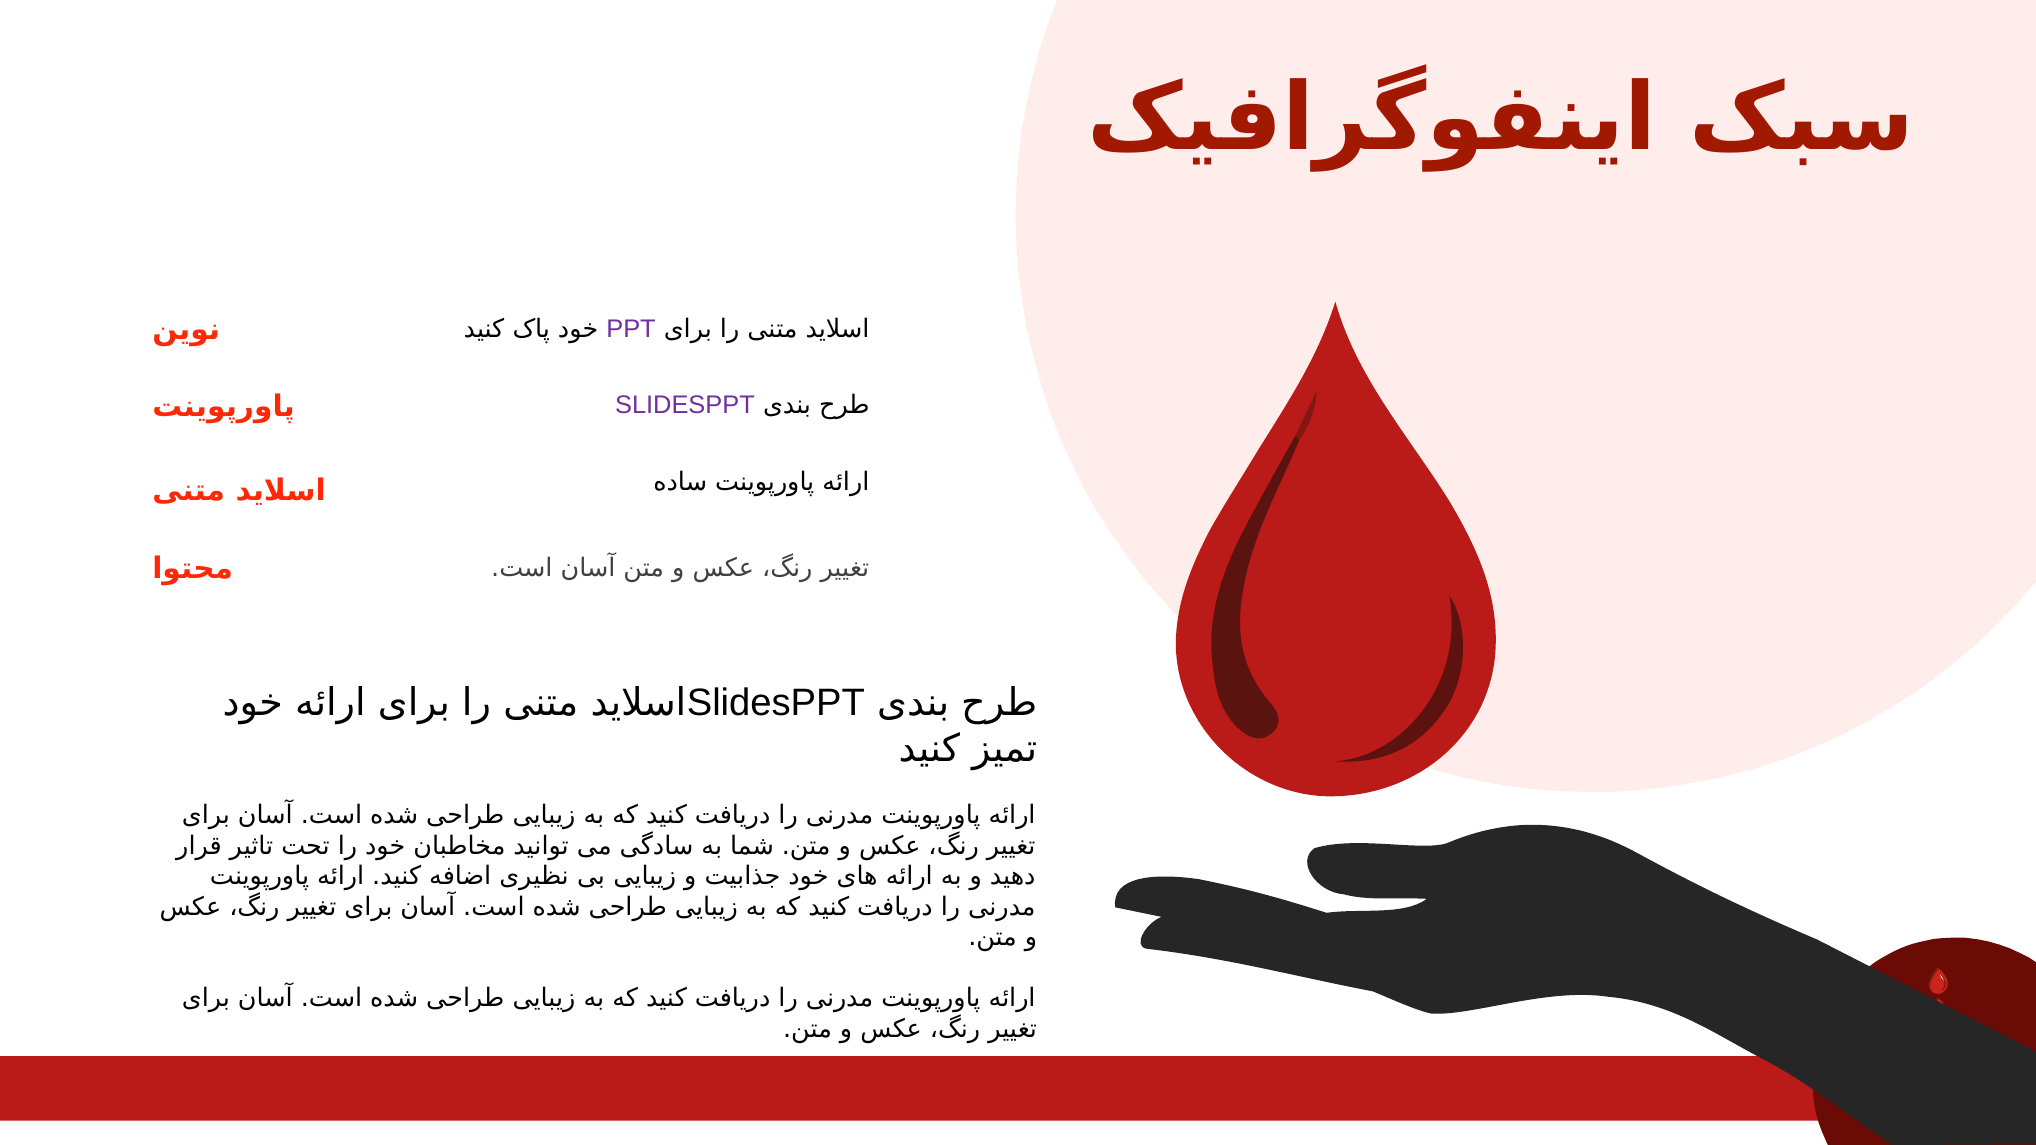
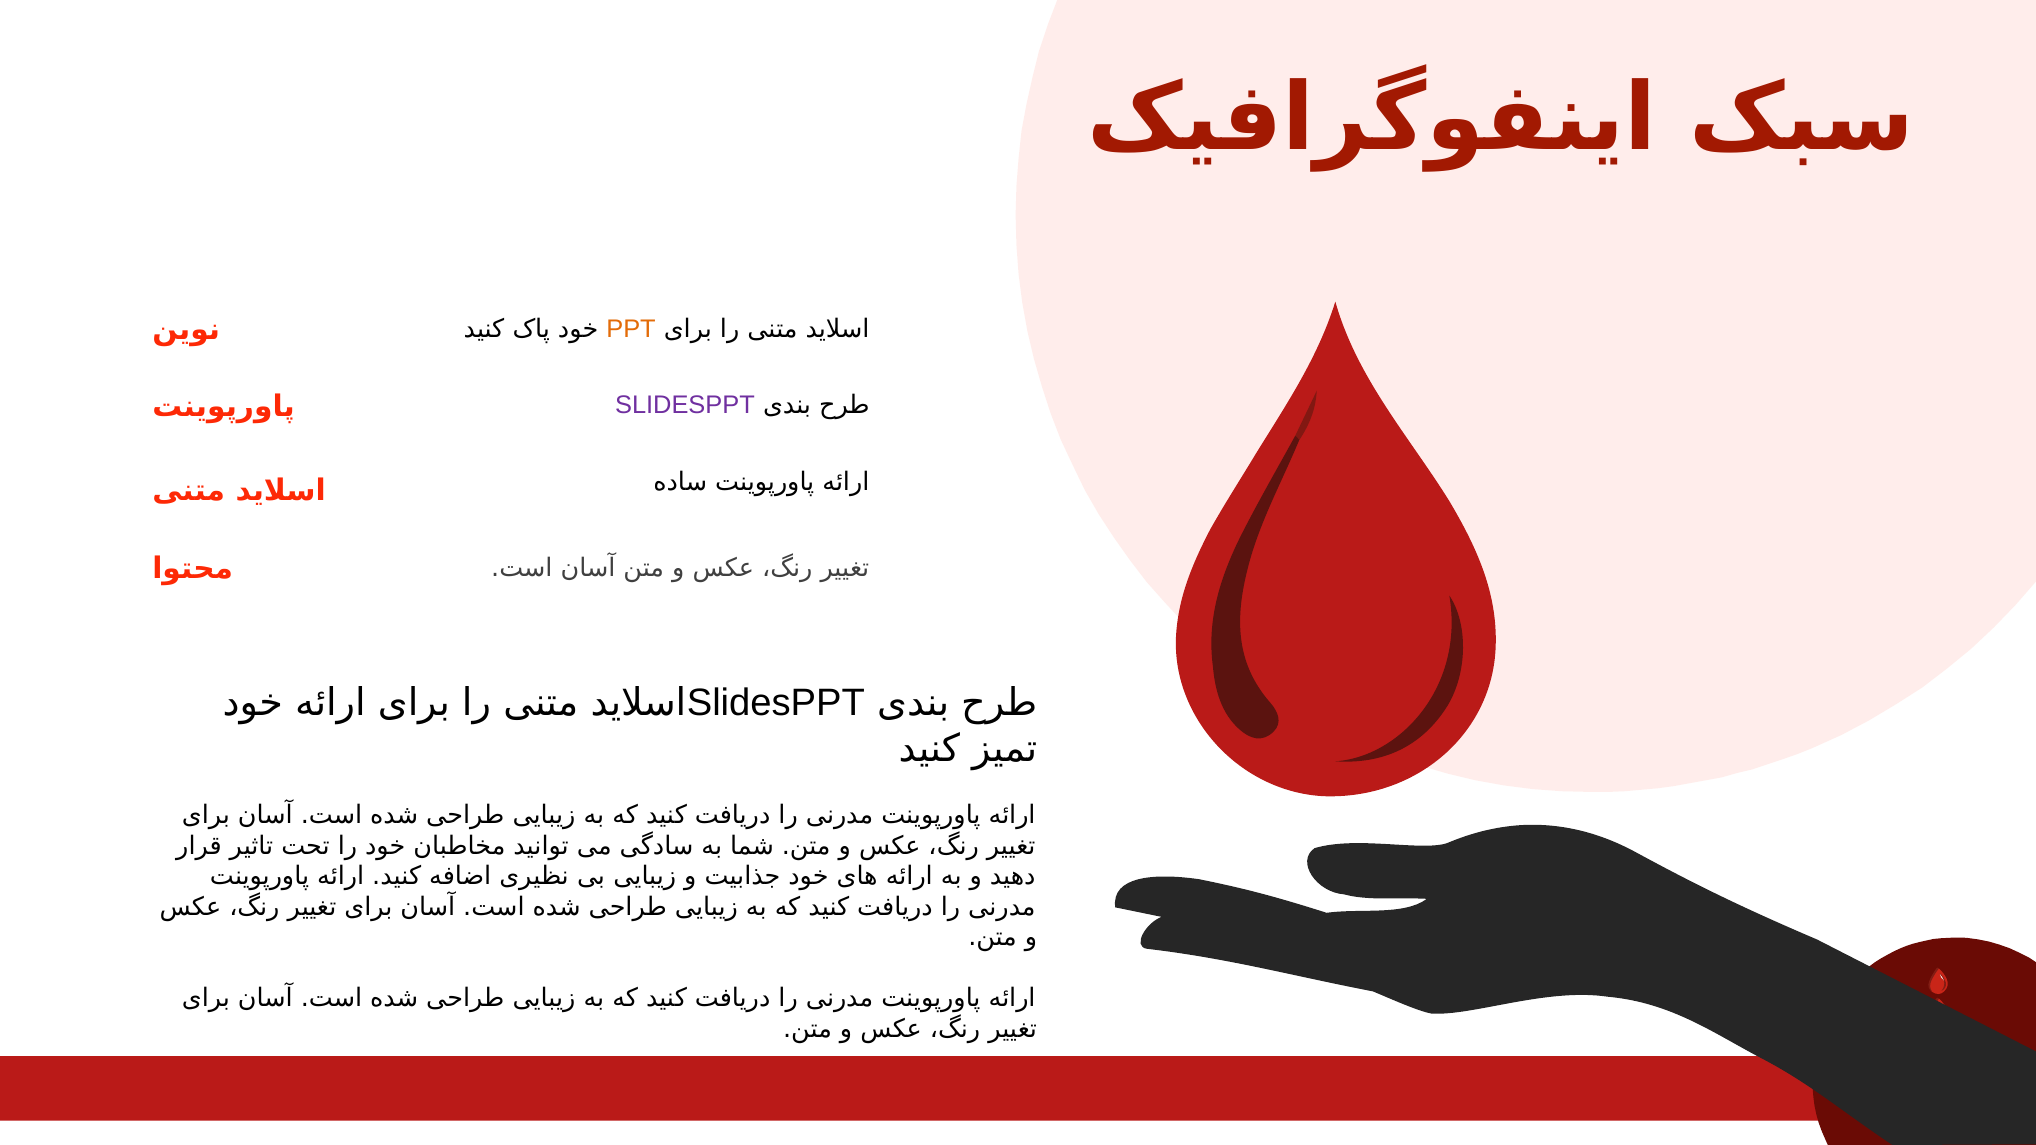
PPT colour: purple -> orange
